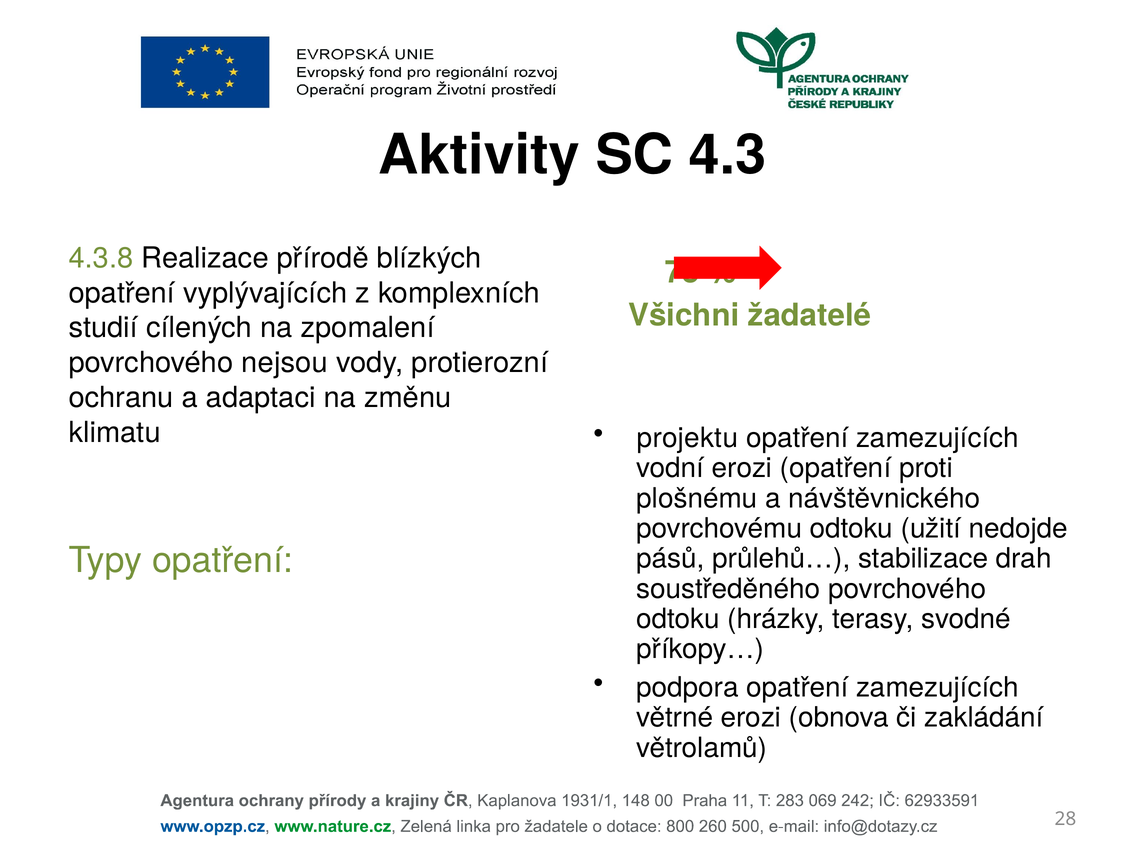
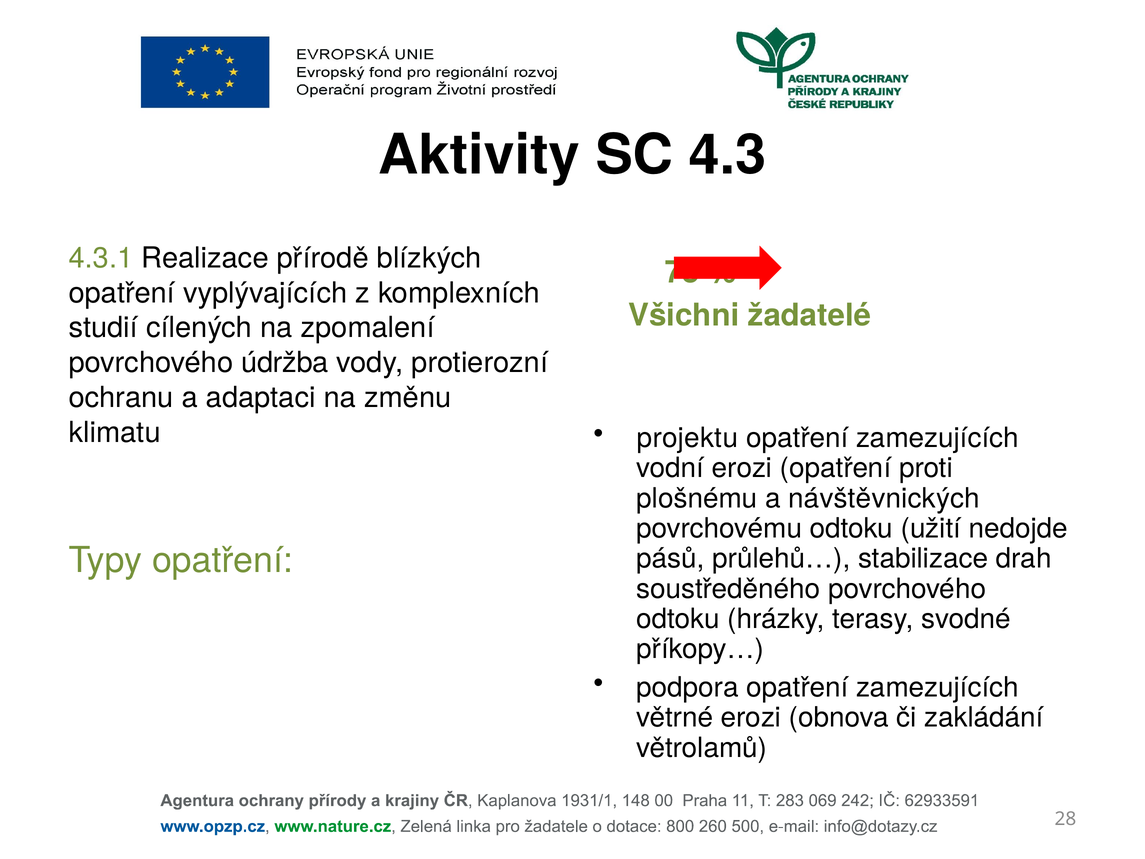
4.3.8: 4.3.8 -> 4.3.1
nejsou: nejsou -> údržba
návštěvnického: návštěvnického -> návštěvnických
